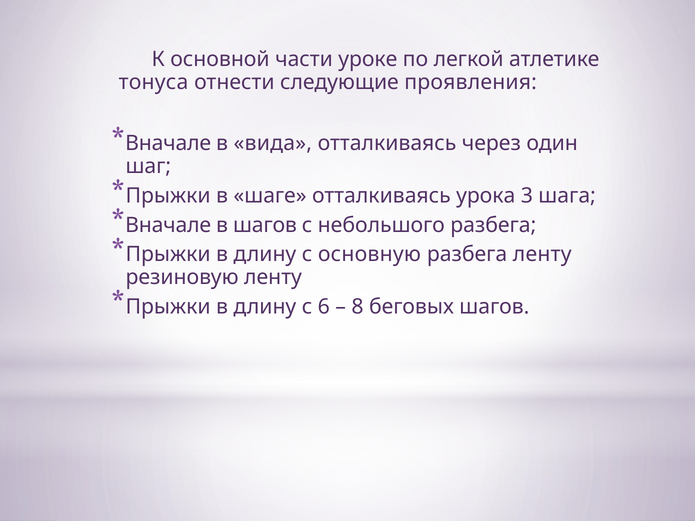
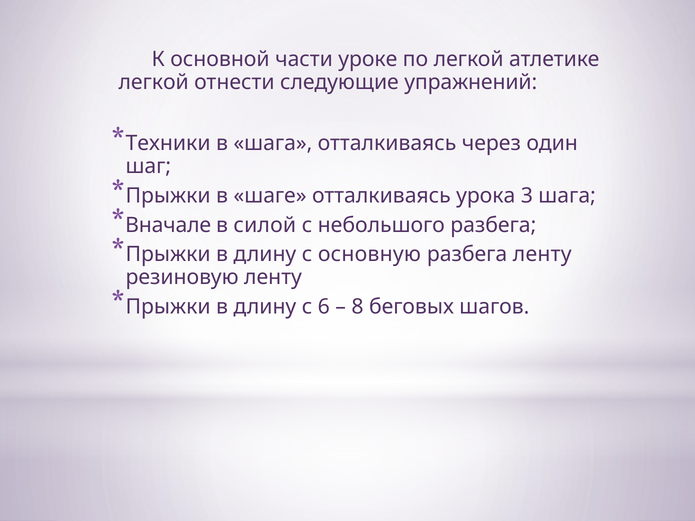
тонуса at (154, 82): тонуса -> легкой
проявления: проявления -> упражнений
Вначале at (168, 144): Вначале -> Техники
в вида: вида -> шага
в шагов: шагов -> силой
